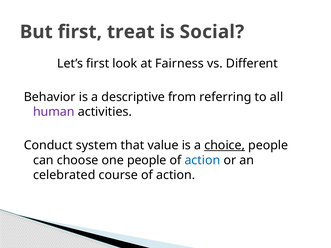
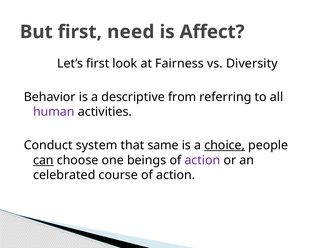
treat: treat -> need
Social: Social -> Affect
Different: Different -> Diversity
value: value -> same
can underline: none -> present
one people: people -> beings
action at (202, 160) colour: blue -> purple
